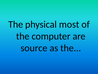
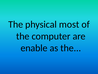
source: source -> enable
